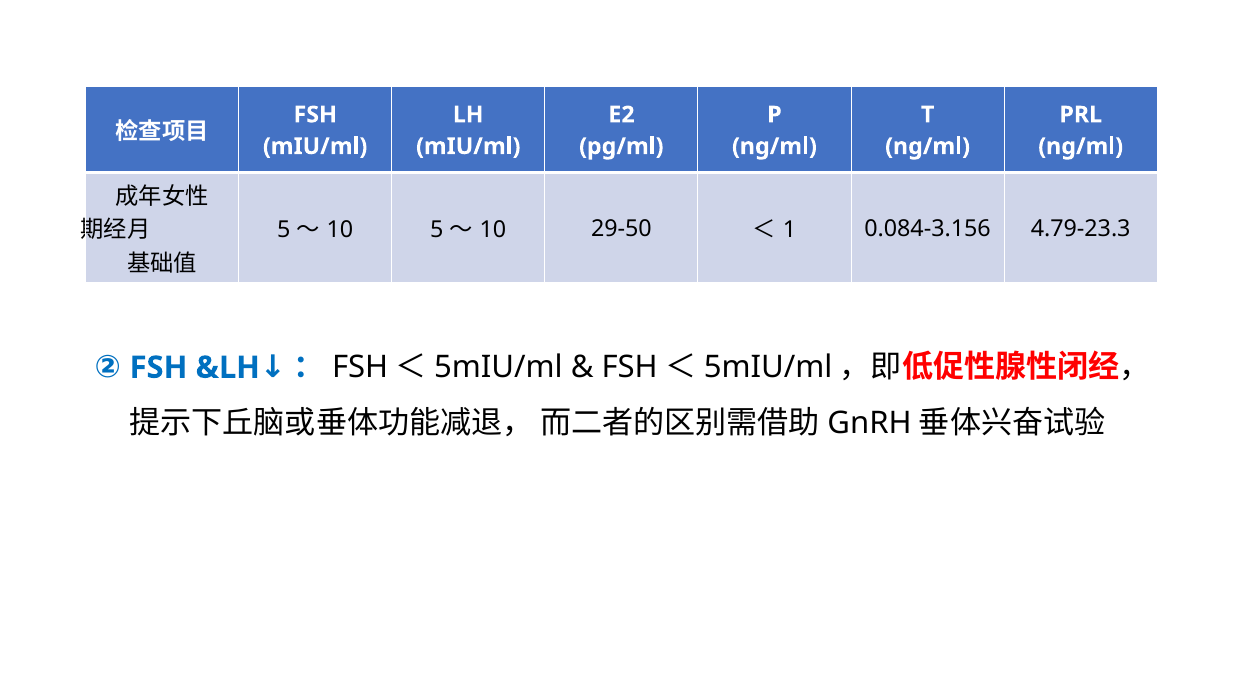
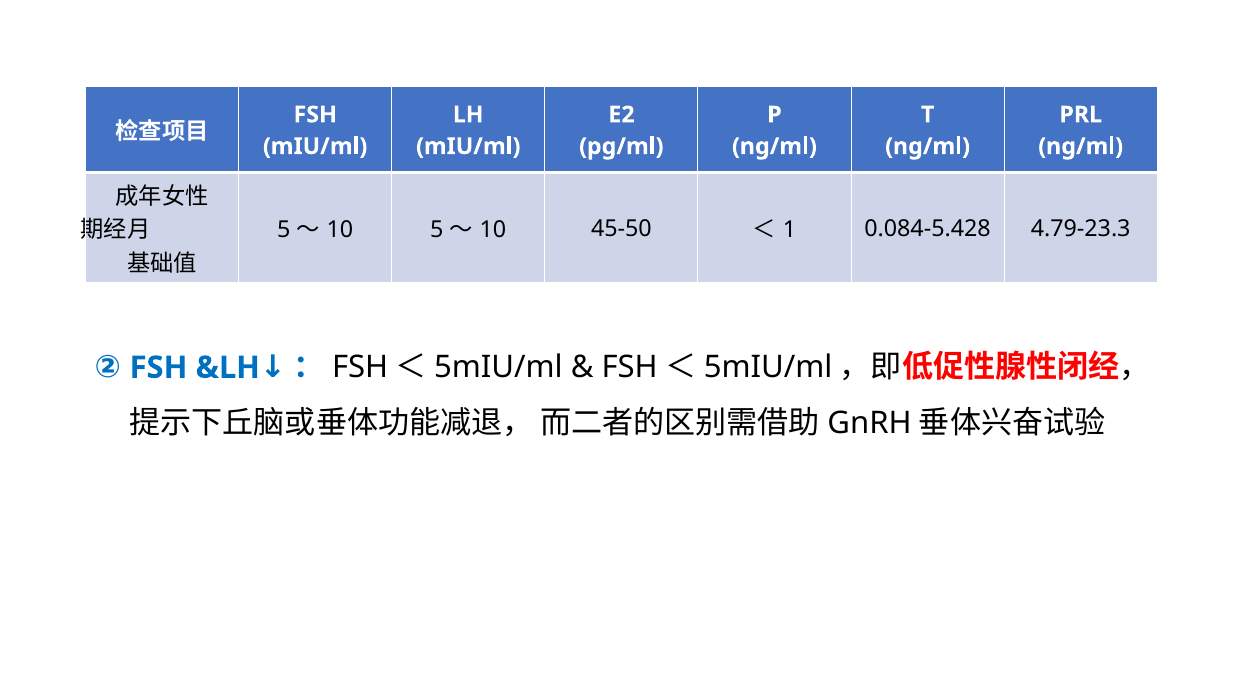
29-50: 29-50 -> 45-50
0.084-3.156: 0.084-3.156 -> 0.084-5.428
